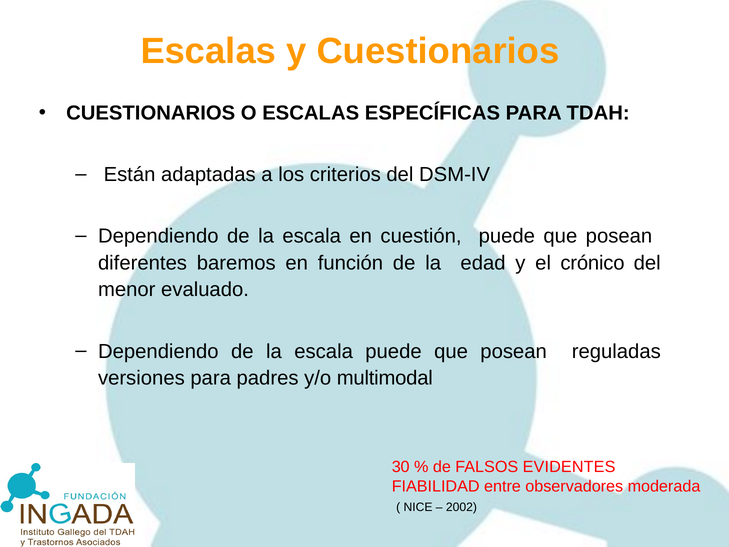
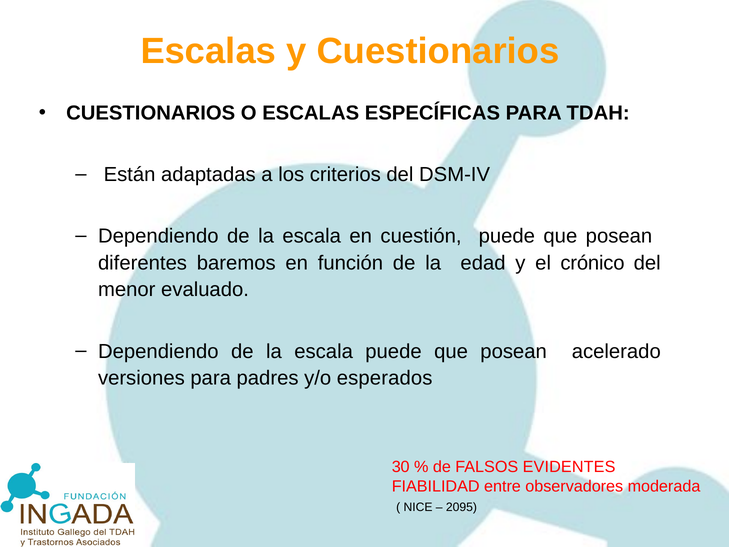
reguladas: reguladas -> acelerado
multimodal: multimodal -> esperados
2002: 2002 -> 2095
